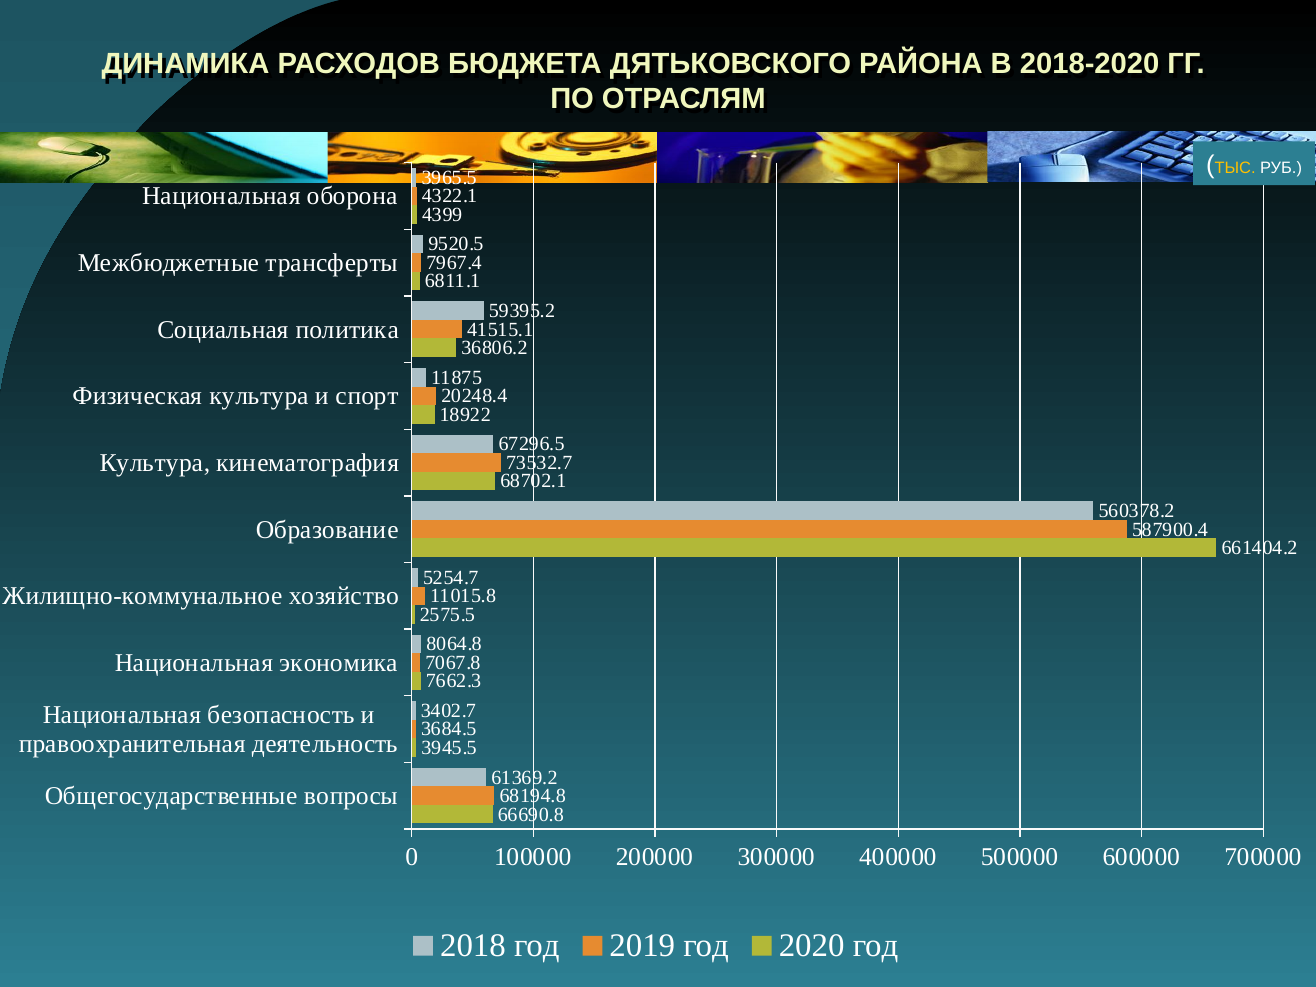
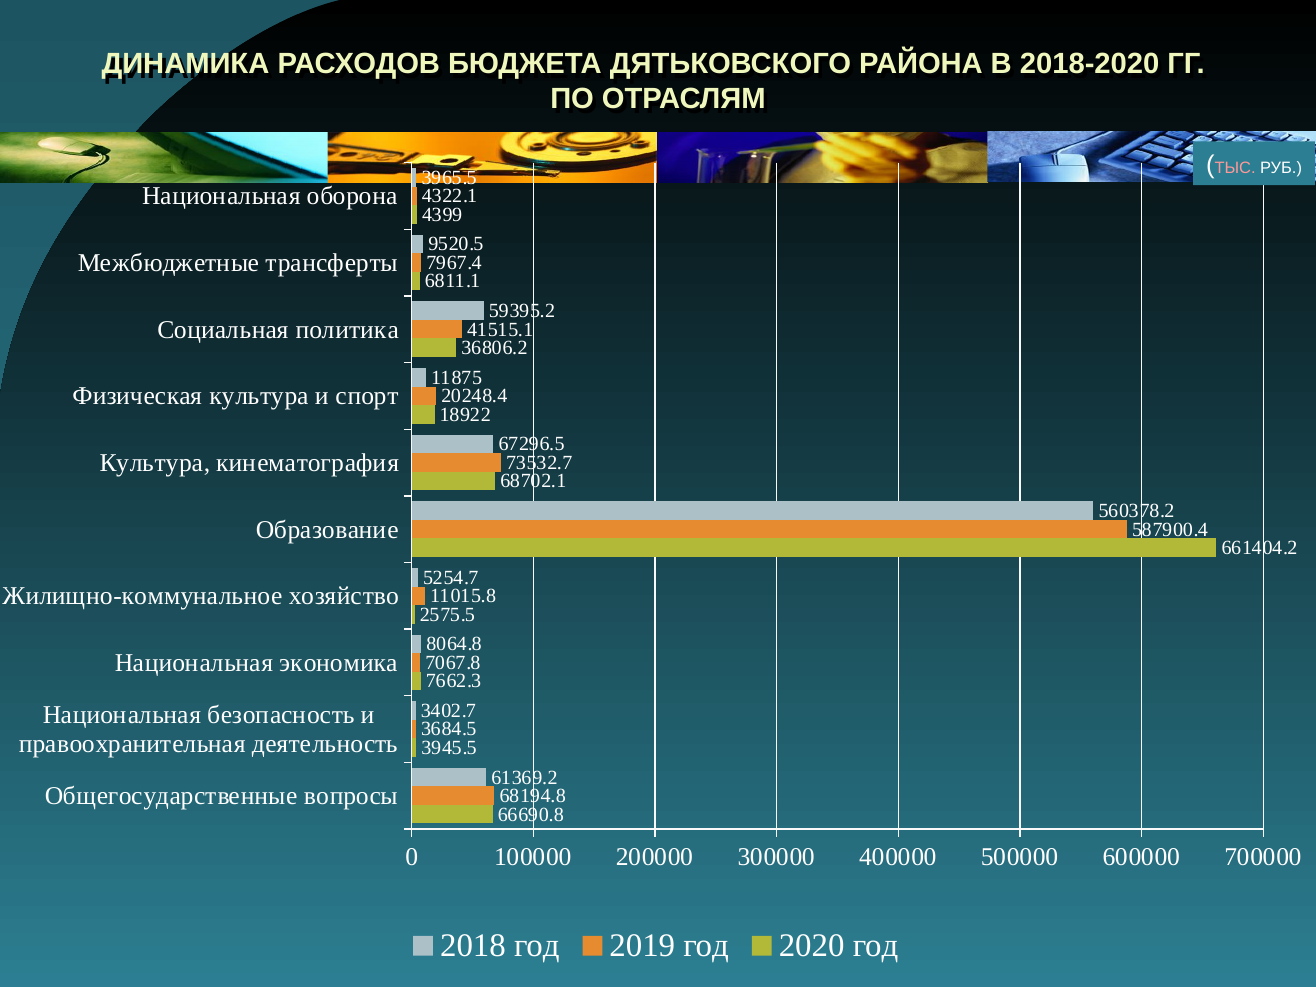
ТЫС colour: yellow -> pink
